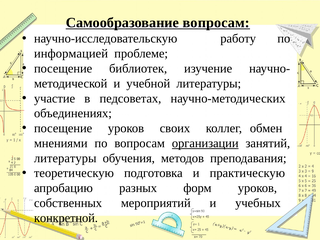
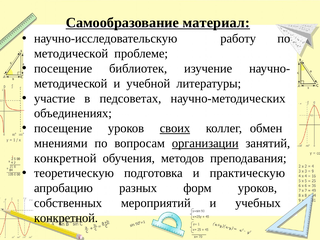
Самообразование вопросам: вопросам -> материал
информацией at (71, 54): информацией -> методической
своих underline: none -> present
литературы at (65, 158): литературы -> конкретной
